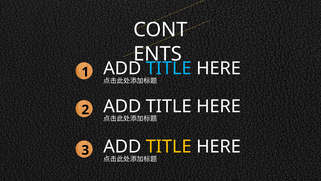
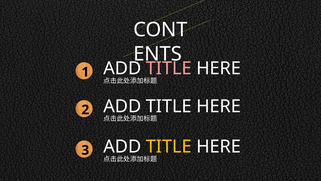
TITLE at (169, 68) colour: light blue -> pink
